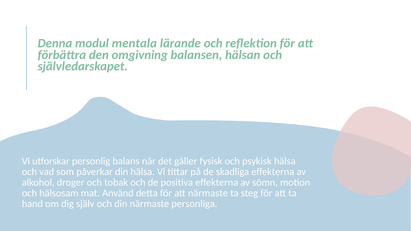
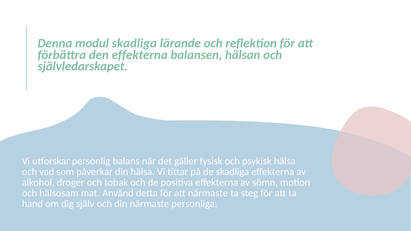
modul mentala: mentala -> skadliga
den omgivning: omgivning -> effekterna
